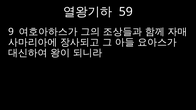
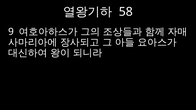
59: 59 -> 58
